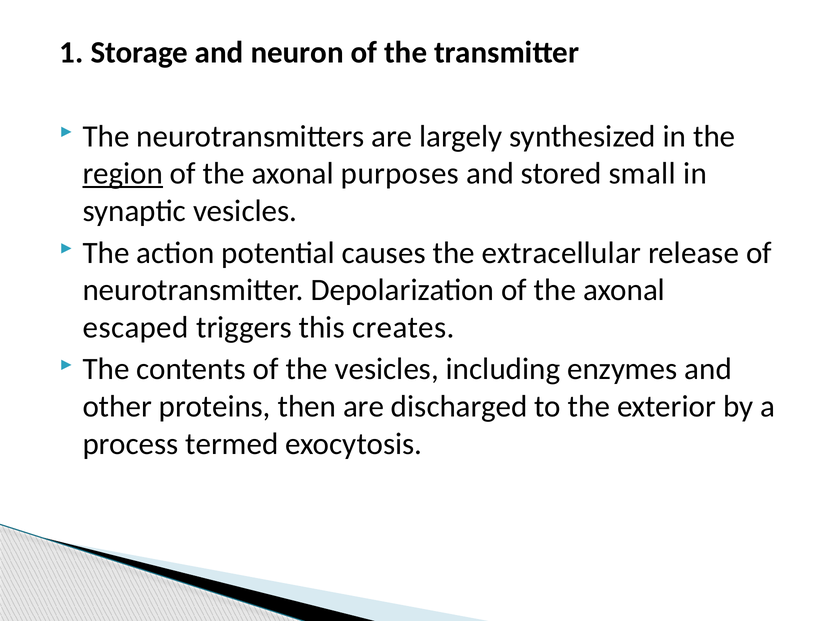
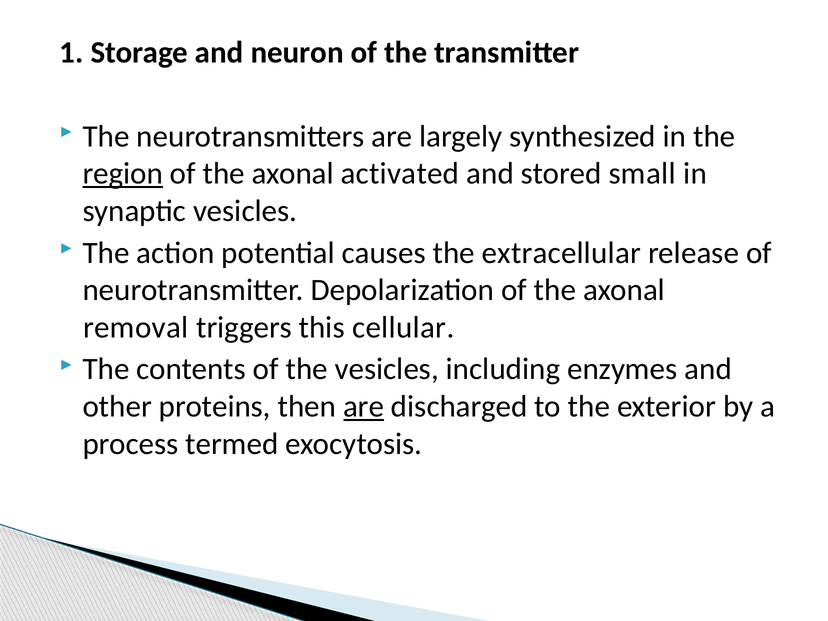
purposes: purposes -> activated
escaped: escaped -> removal
creates: creates -> cellular
are at (364, 407) underline: none -> present
